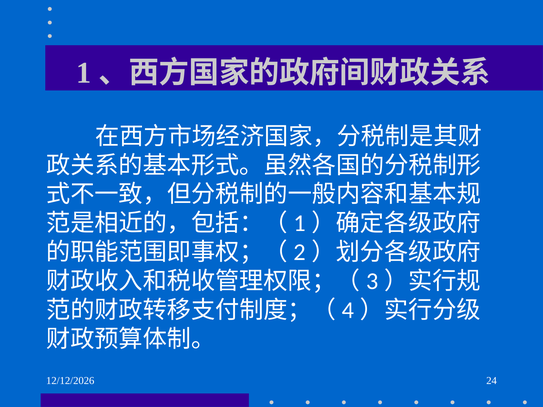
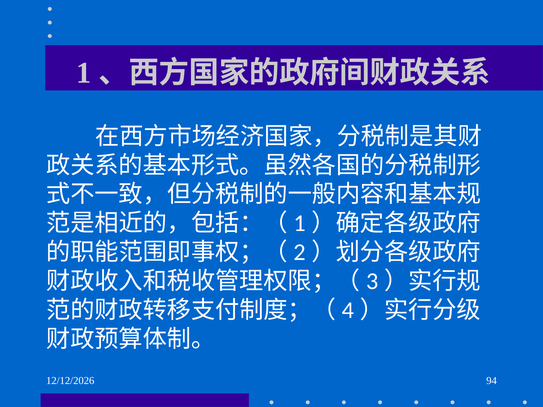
24: 24 -> 94
